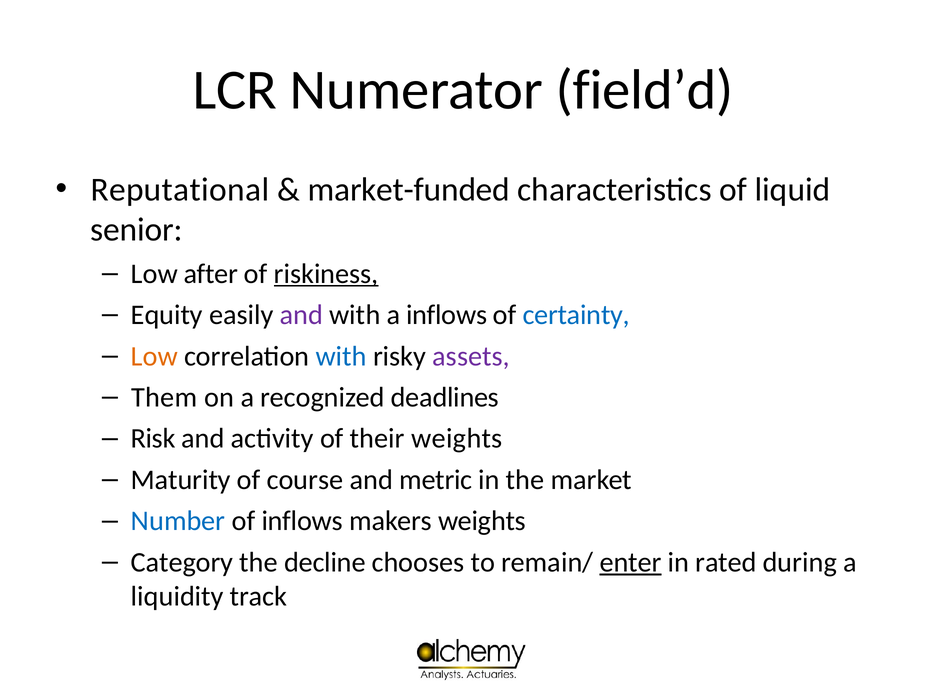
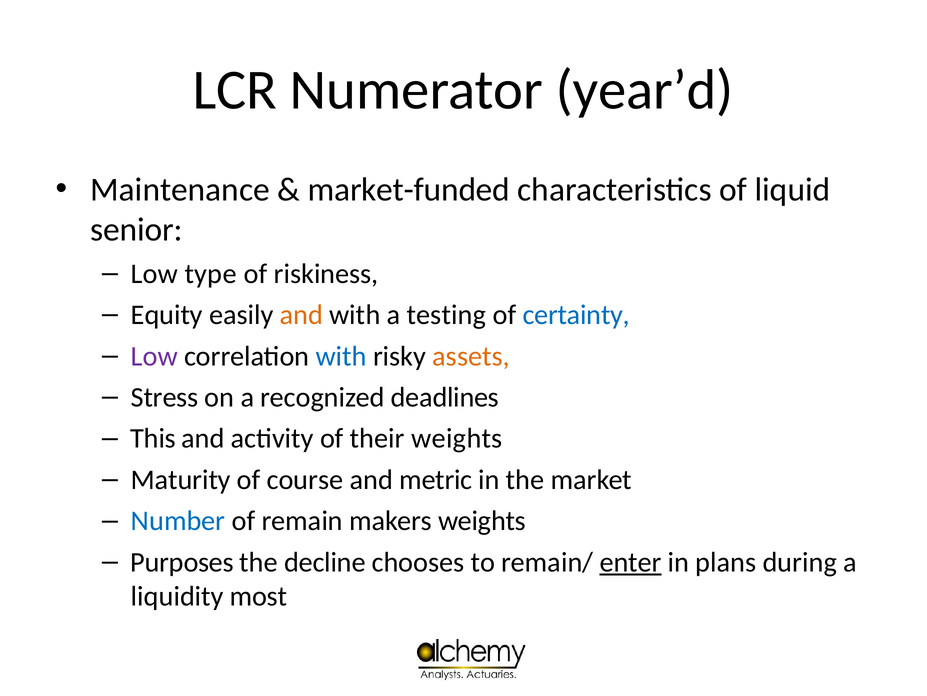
field’d: field’d -> year’d
Reputational: Reputational -> Maintenance
after: after -> type
riskiness underline: present -> none
and at (301, 315) colour: purple -> orange
a inflows: inflows -> testing
Low at (154, 356) colour: orange -> purple
assets colour: purple -> orange
Them: Them -> Stress
Risk: Risk -> This
of inflows: inflows -> remain
Category: Category -> Purposes
rated: rated -> plans
track: track -> most
